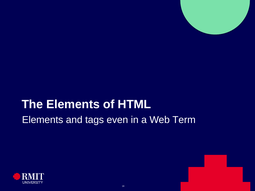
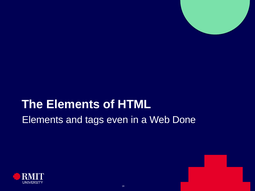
Term: Term -> Done
